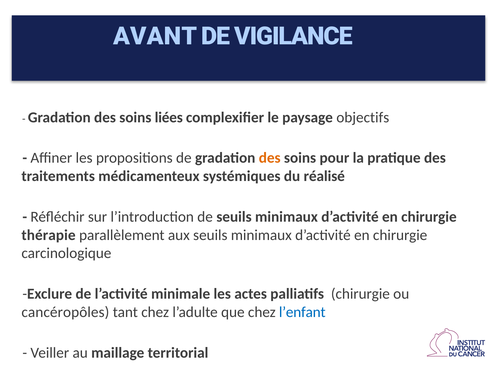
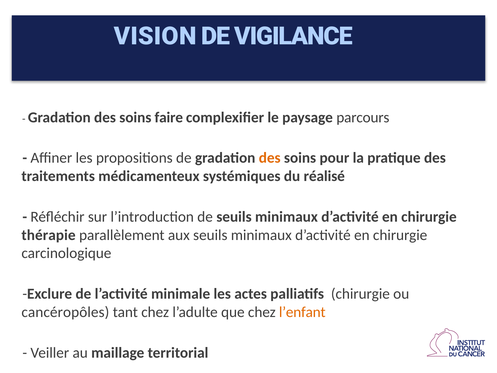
AVANT: AVANT -> VISION
liées: liées -> faire
objectifs: objectifs -> parcours
l’enfant colour: blue -> orange
